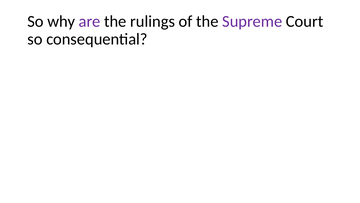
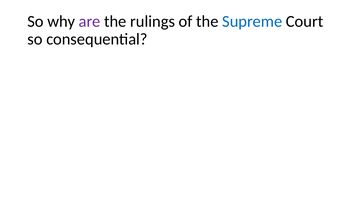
Supreme colour: purple -> blue
